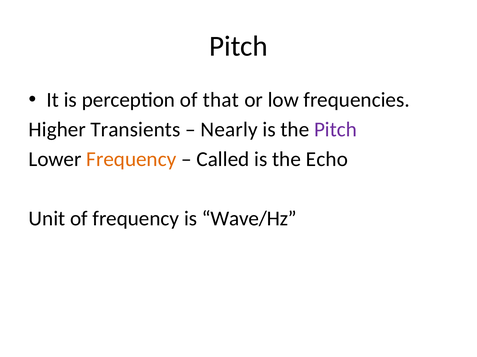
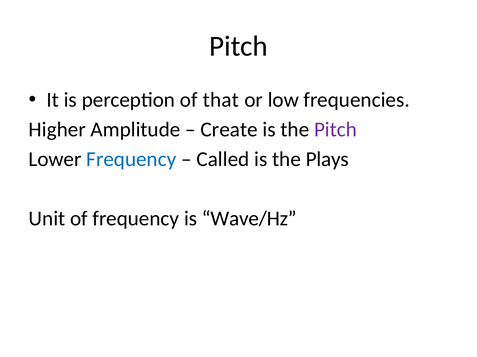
Transients: Transients -> Amplitude
Nearly: Nearly -> Create
Frequency at (131, 159) colour: orange -> blue
Echo: Echo -> Plays
